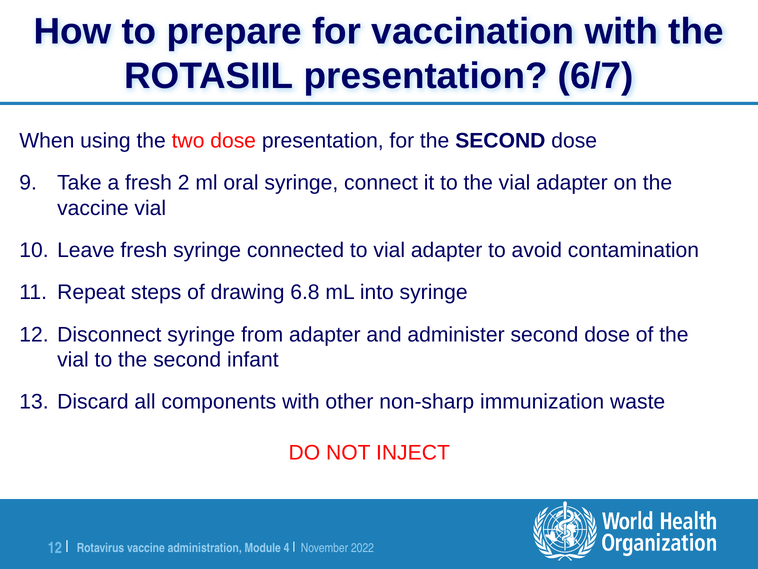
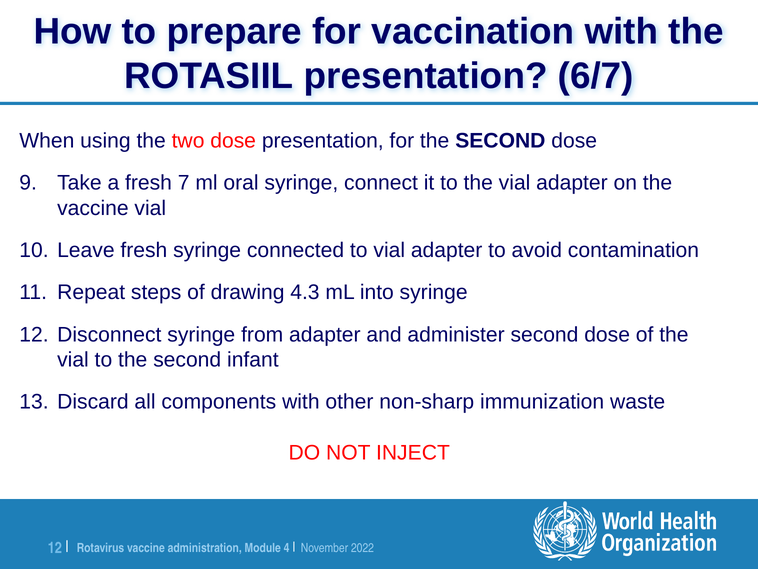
fresh 2: 2 -> 7
6.8: 6.8 -> 4.3
